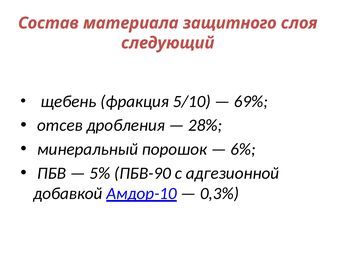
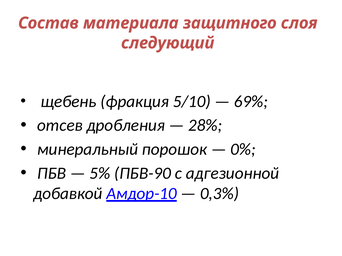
6%: 6% -> 0%
